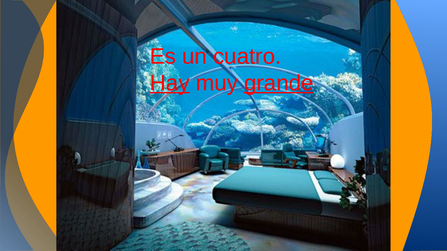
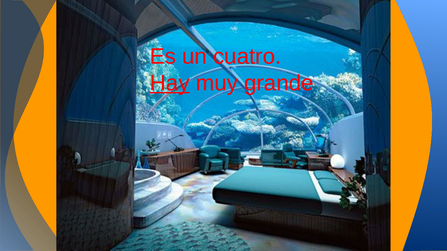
grande underline: present -> none
